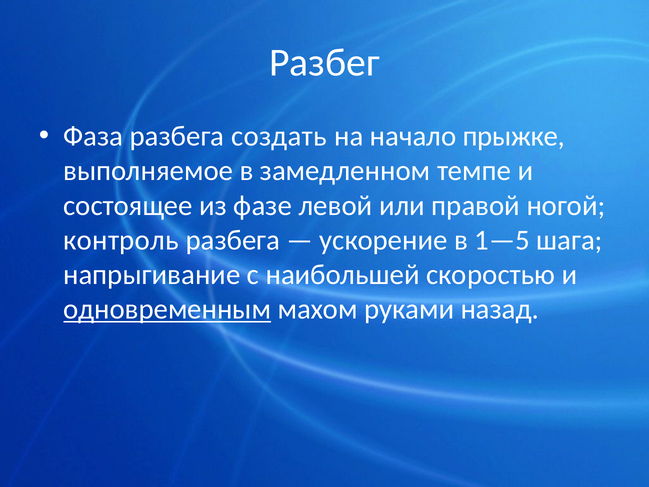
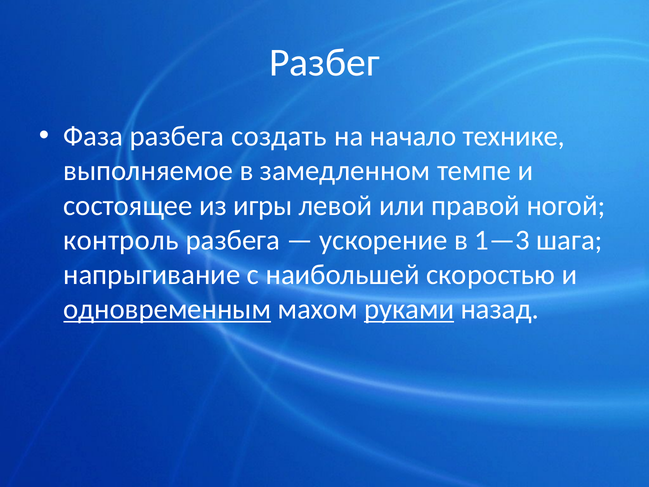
прыжке: прыжке -> технике
фазе: фазе -> игры
1—5: 1—5 -> 1—3
руками underline: none -> present
